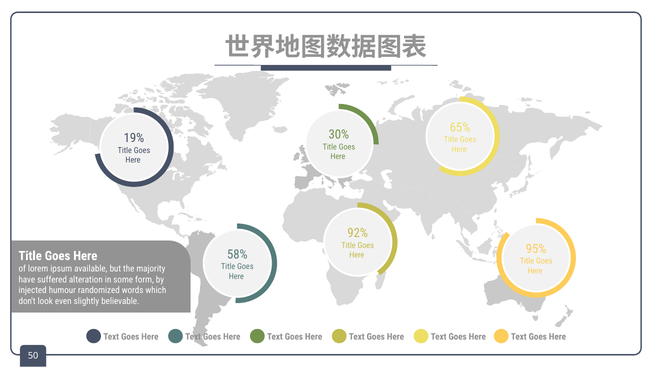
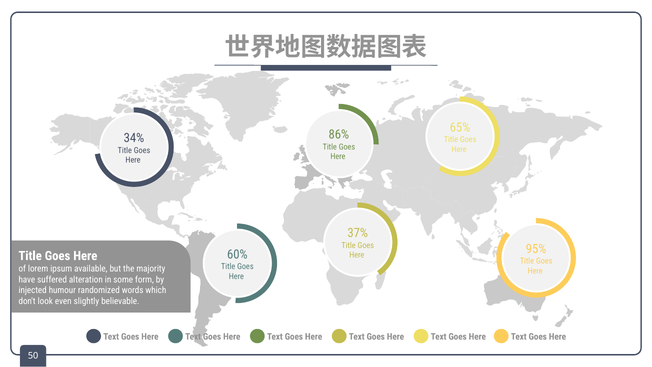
30%: 30% -> 86%
19%: 19% -> 34%
92%: 92% -> 37%
58%: 58% -> 60%
